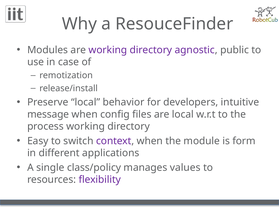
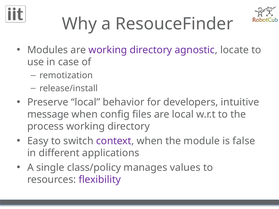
public: public -> locate
form: form -> false
